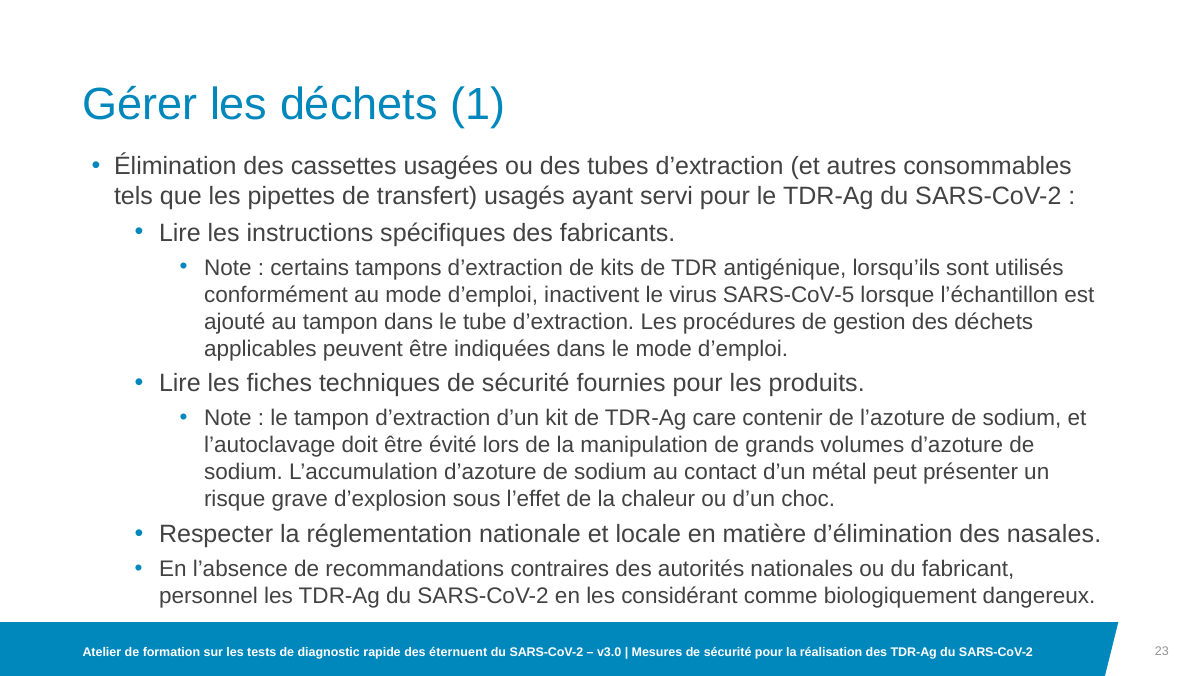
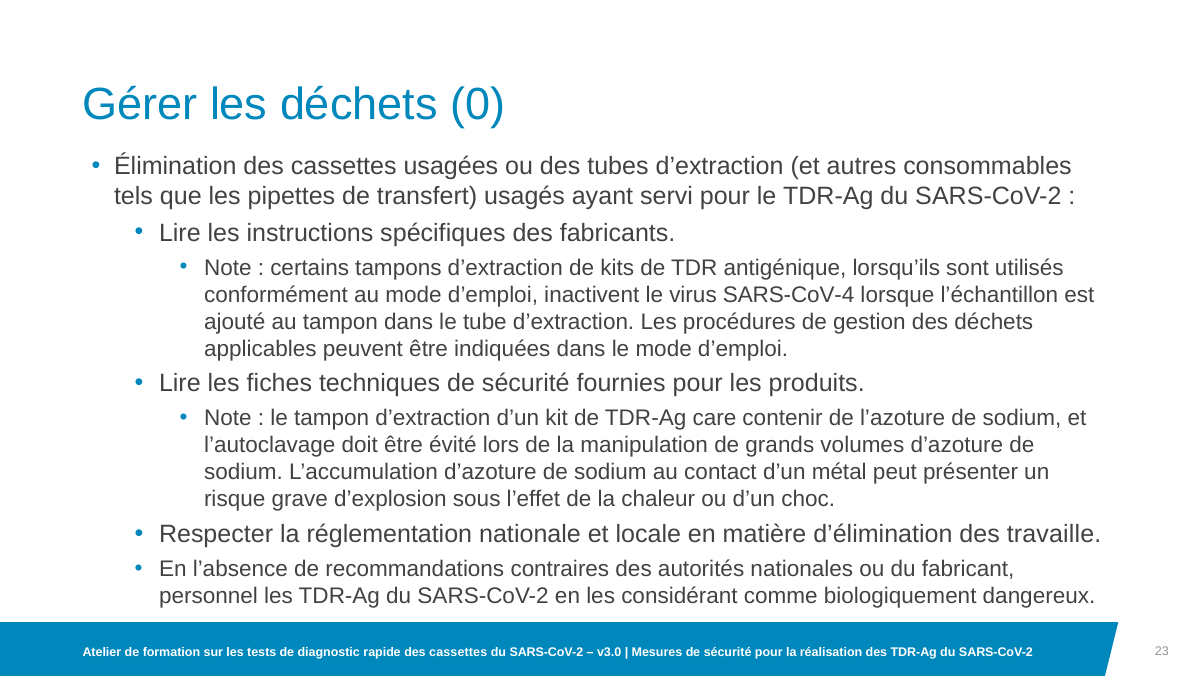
1: 1 -> 0
SARS-CoV-5: SARS-CoV-5 -> SARS-CoV-4
nasales: nasales -> travaille
rapide des éternuent: éternuent -> cassettes
